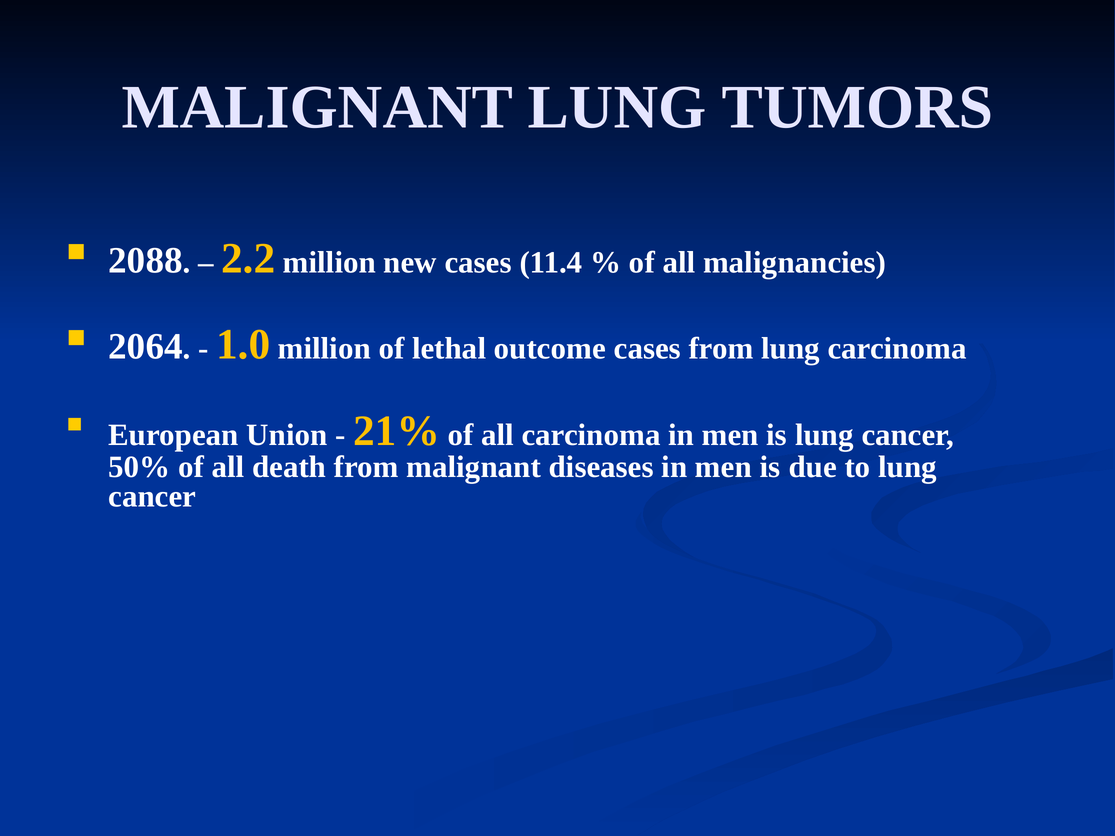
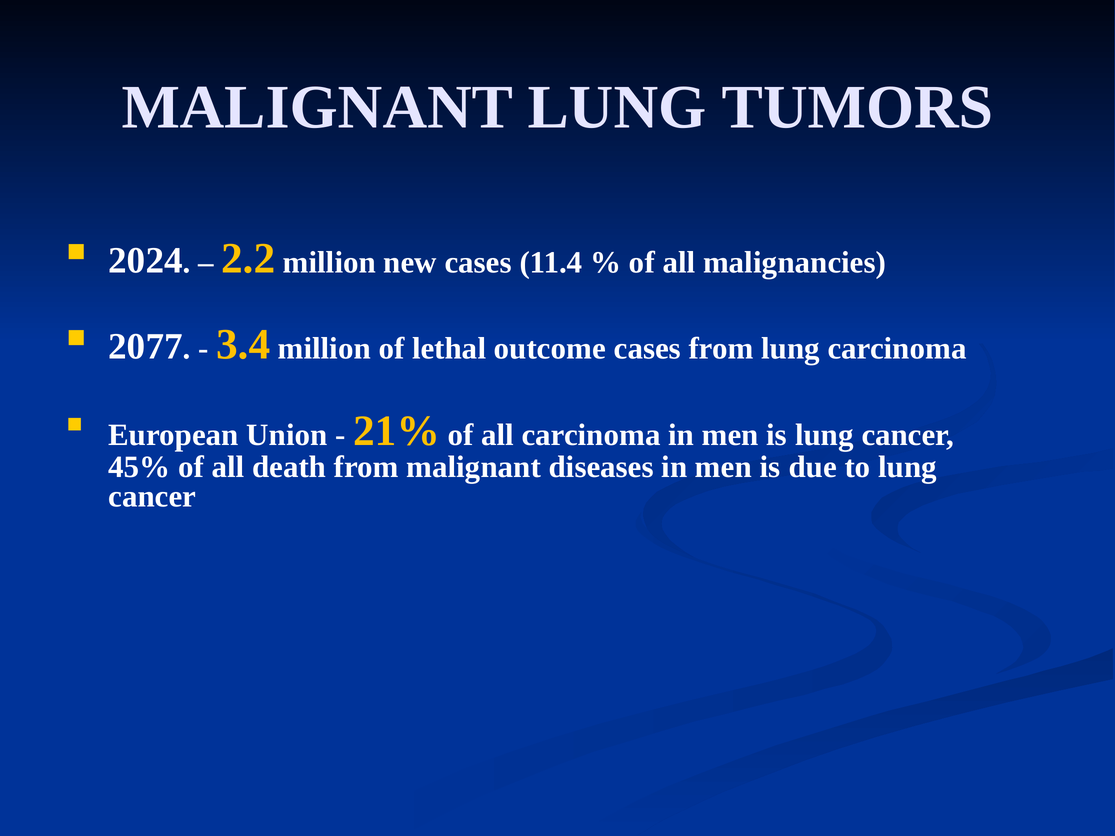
2088: 2088 -> 2024
2064: 2064 -> 2077
1.0: 1.0 -> 3.4
50%: 50% -> 45%
